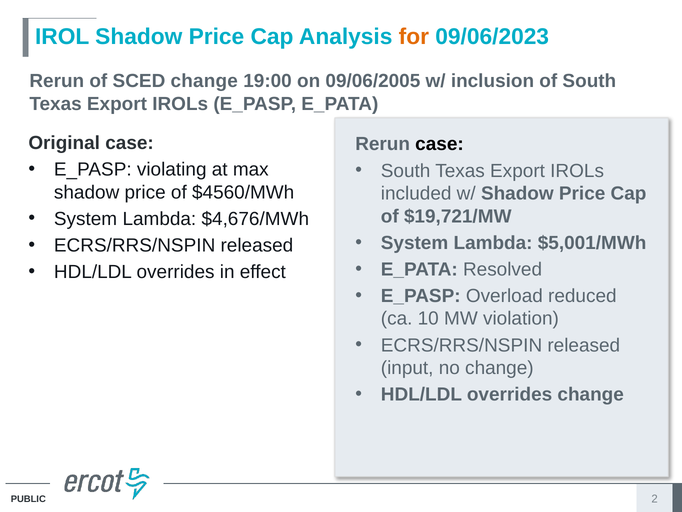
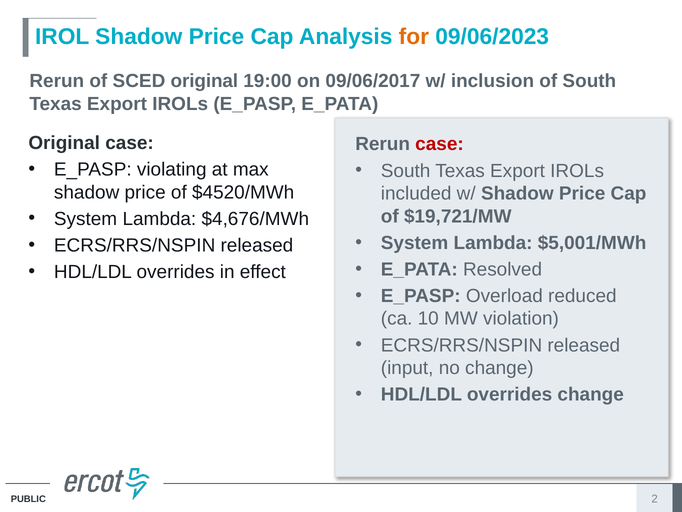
SCED change: change -> original
09/06/2005: 09/06/2005 -> 09/06/2017
case at (440, 144) colour: black -> red
$4560/MWh: $4560/MWh -> $4520/MWh
